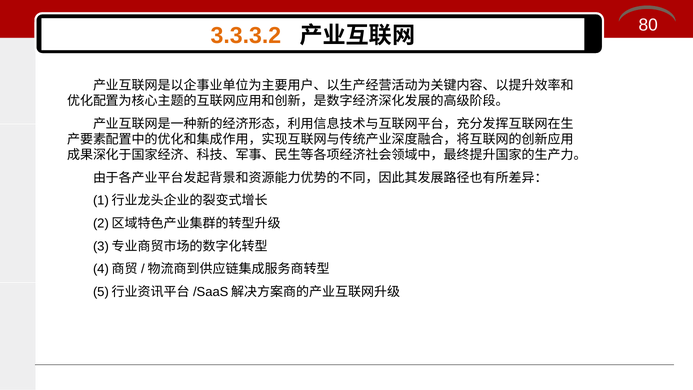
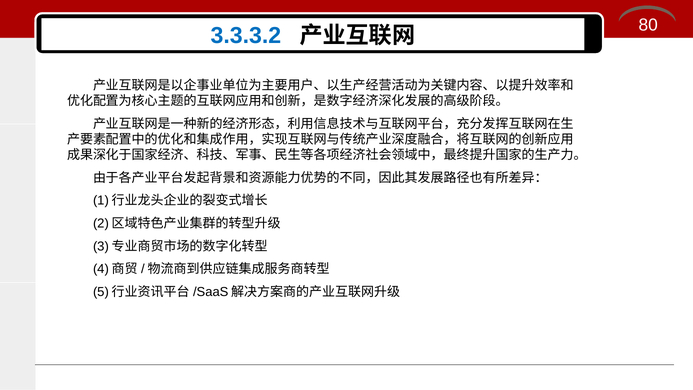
3.3.3.2 colour: orange -> blue
